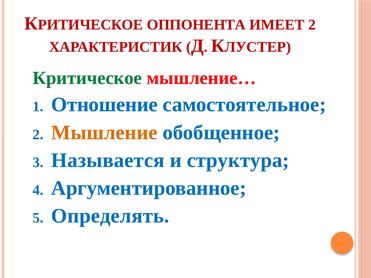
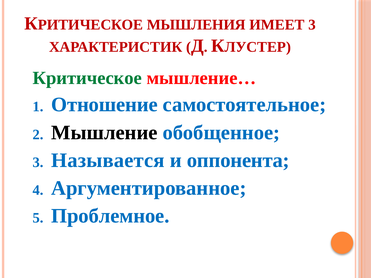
ОППОНЕНТА: ОППОНЕНТА -> МЫШЛЕНИЯ
ИМЕЕТ 2: 2 -> 3
Мышление colour: orange -> black
структура: структура -> оппонента
Определять: Определять -> Проблемное
